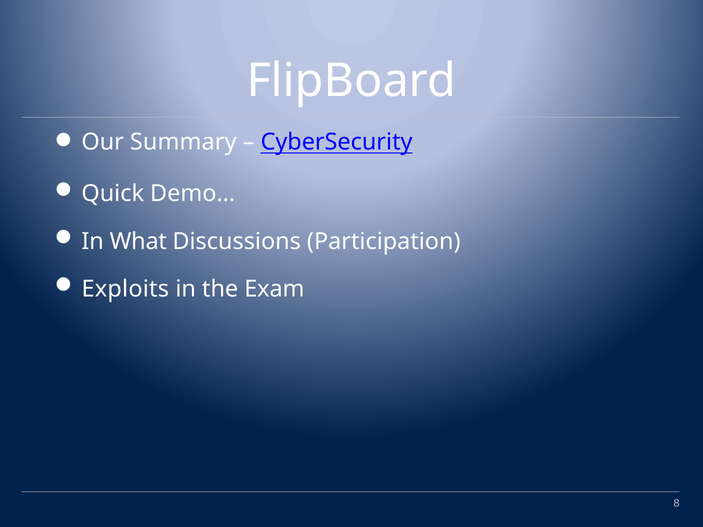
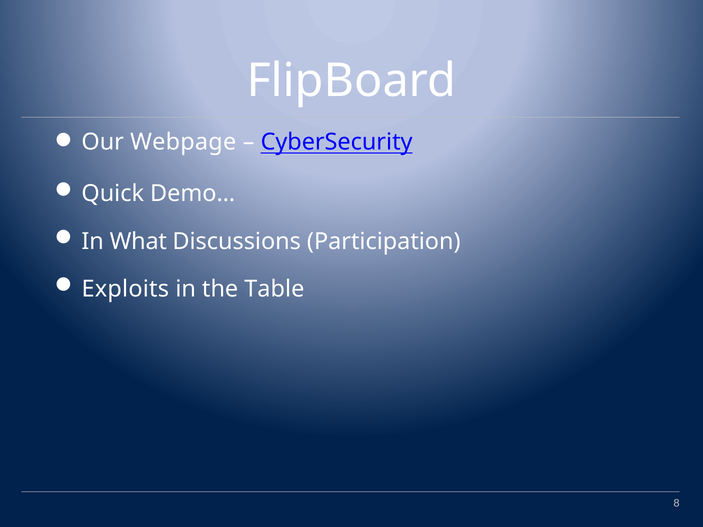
Summary: Summary -> Webpage
Exam: Exam -> Table
